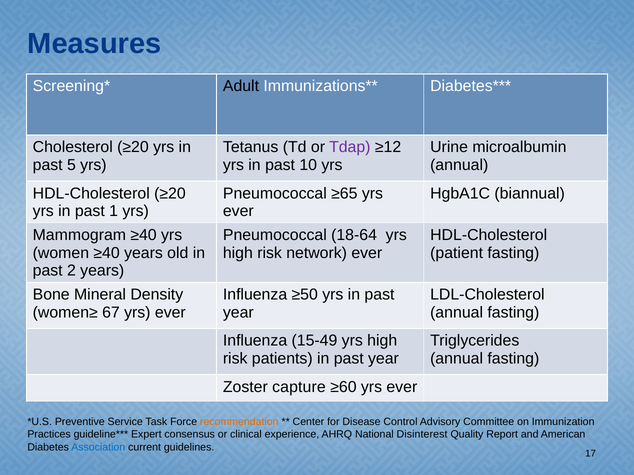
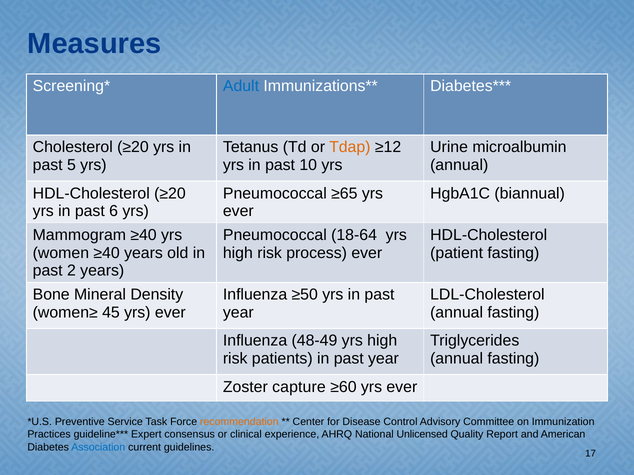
Adult colour: black -> blue
Tdap colour: purple -> orange
1: 1 -> 6
network: network -> process
67: 67 -> 45
15-49: 15-49 -> 48-49
Disinterest: Disinterest -> Unlicensed
